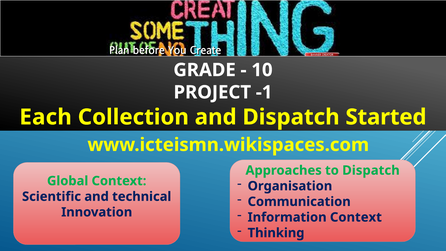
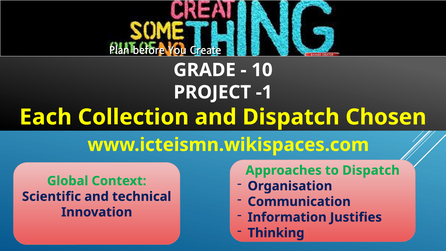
Started: Started -> Chosen
Information Context: Context -> Justifies
